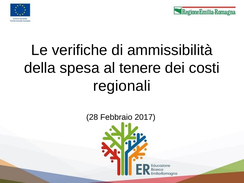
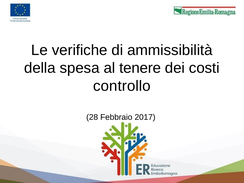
regionali: regionali -> controllo
